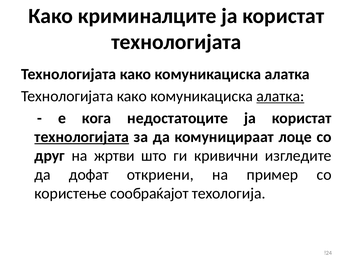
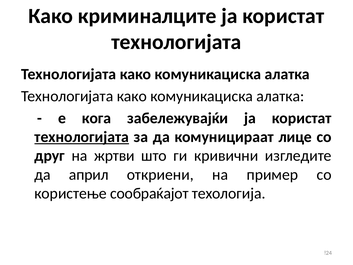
алатка at (280, 96) underline: present -> none
недостатоците: недостатоците -> забележувајќи
лоце: лоце -> лице
дофат: дофат -> април
